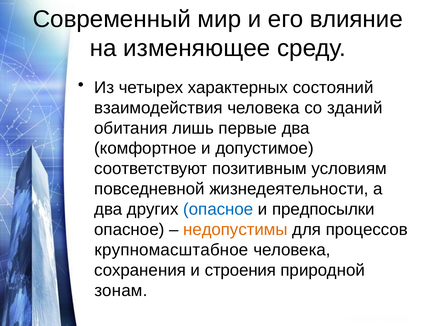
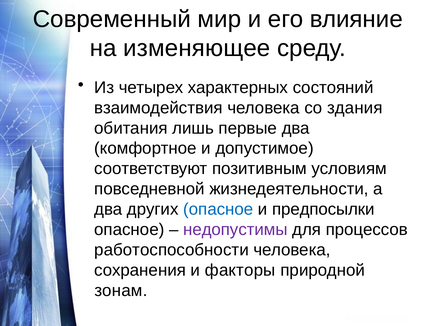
зданий: зданий -> здания
недопустимы colour: orange -> purple
крупномасштабное: крупномасштабное -> работоспособности
строения: строения -> факторы
